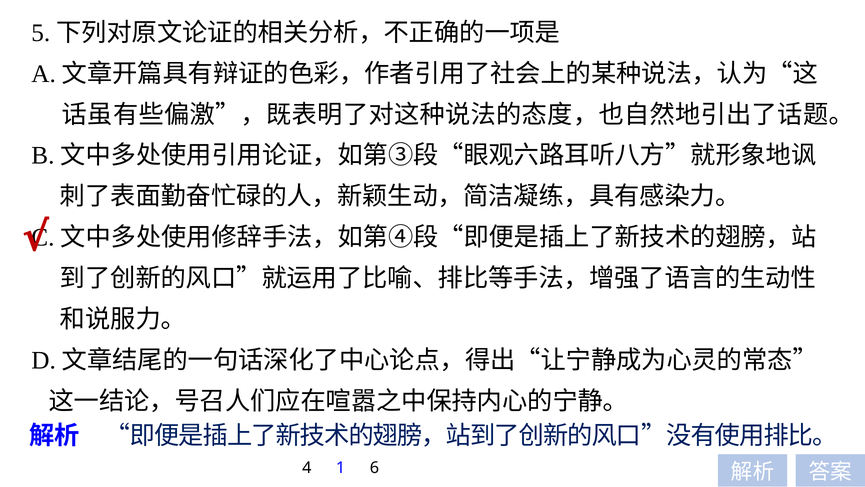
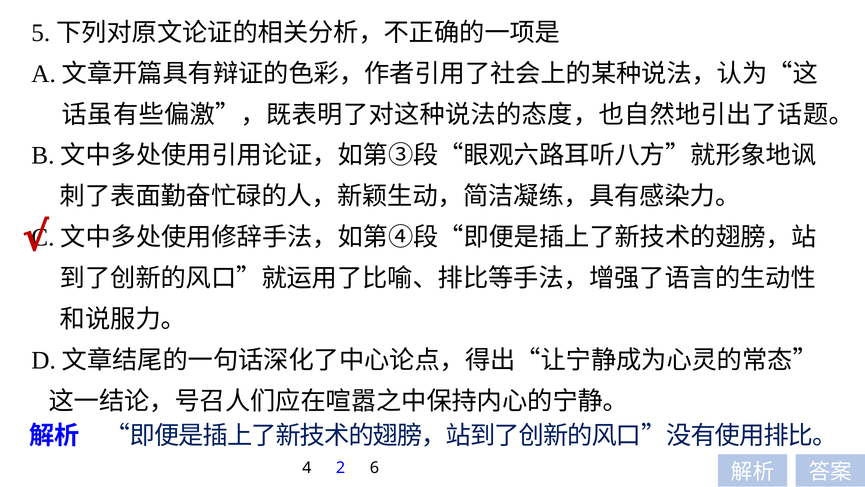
1: 1 -> 2
